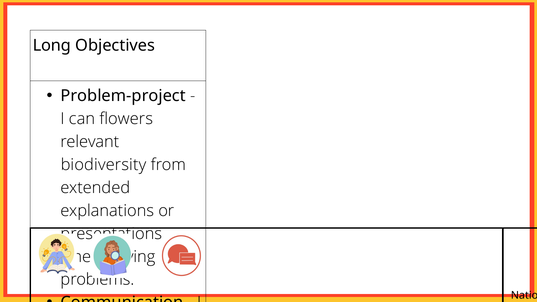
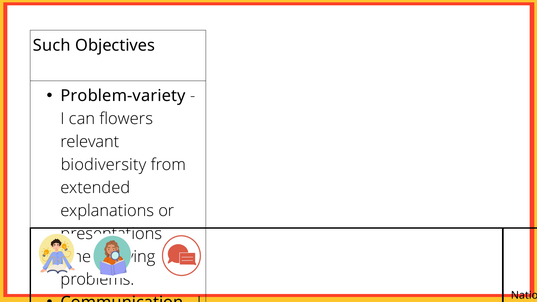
Long: Long -> Such
Problem-project: Problem-project -> Problem-variety
